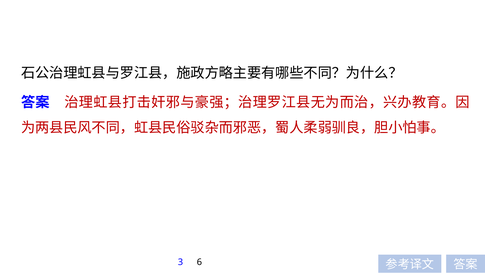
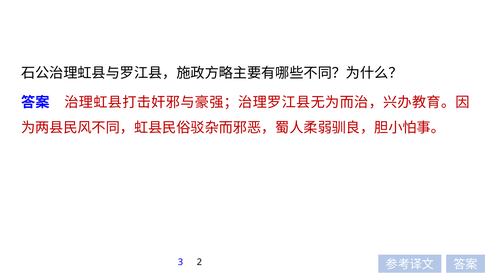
6: 6 -> 2
